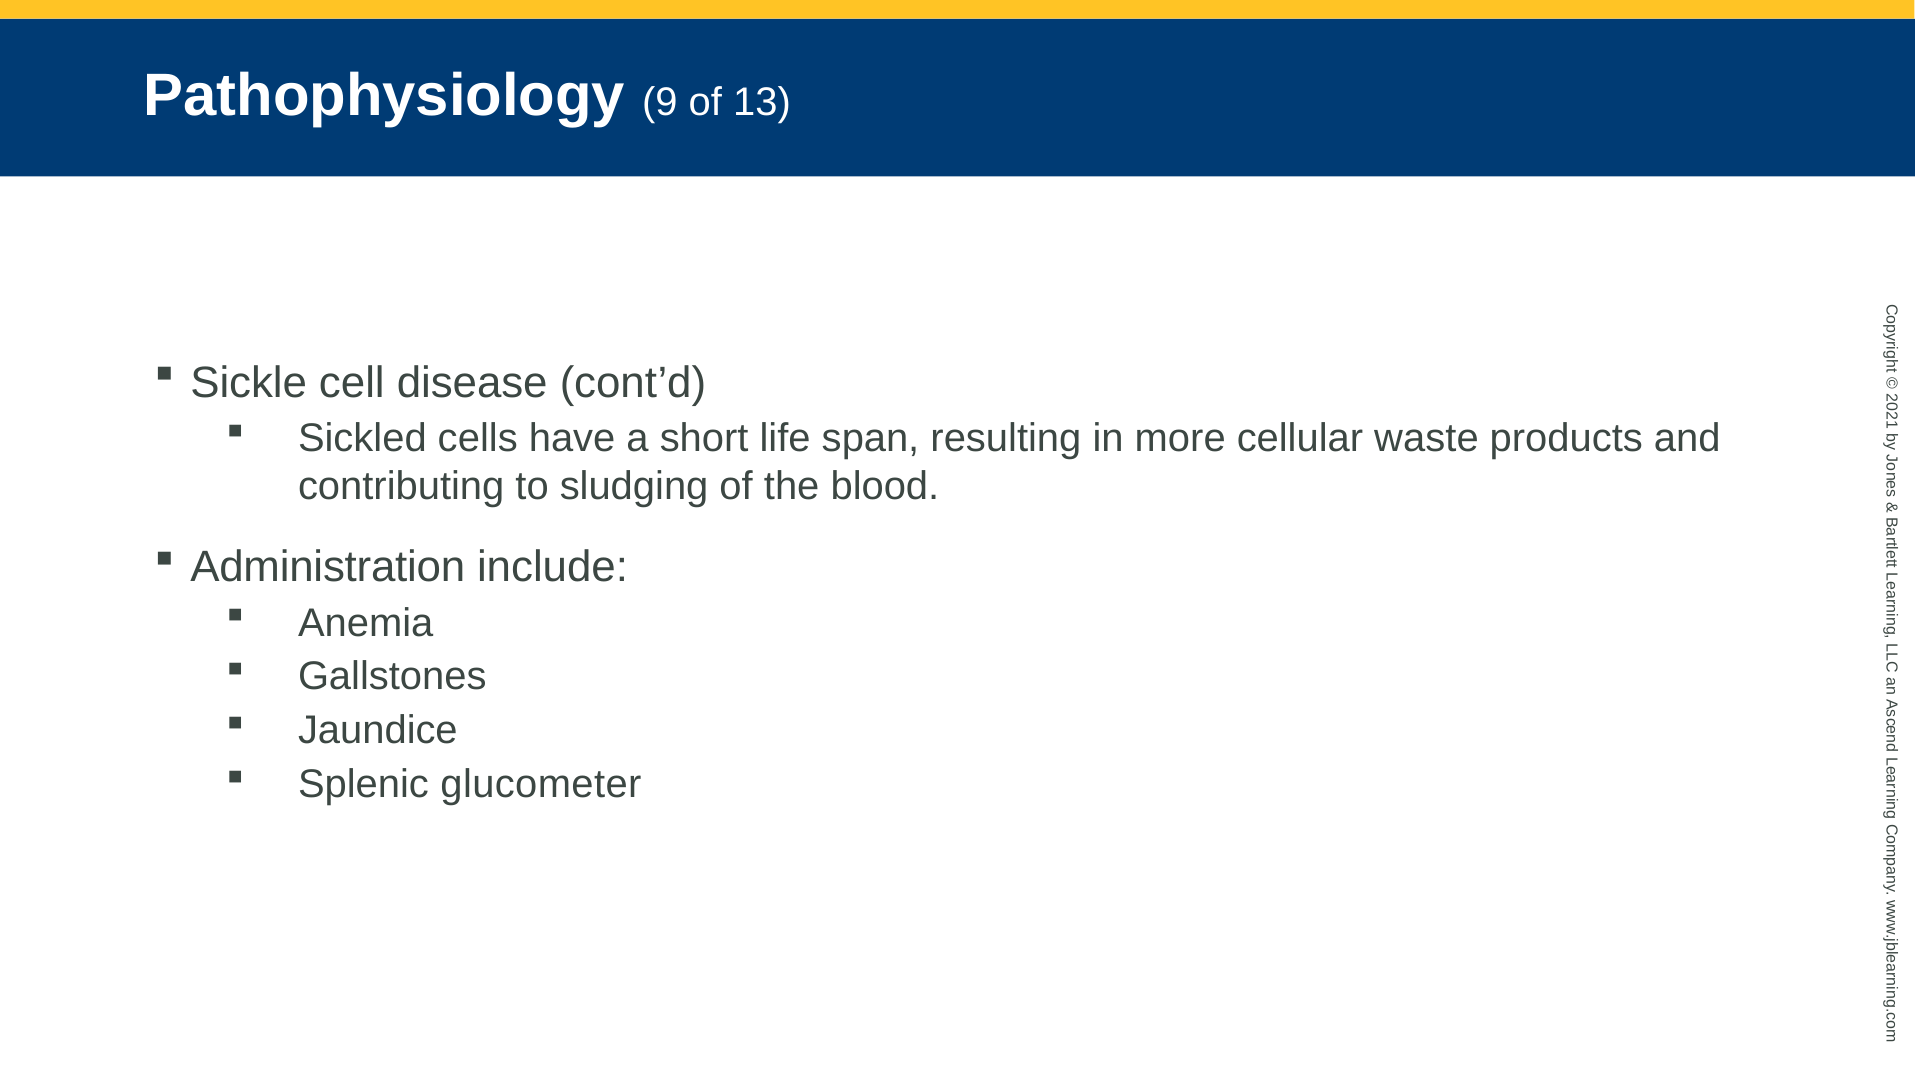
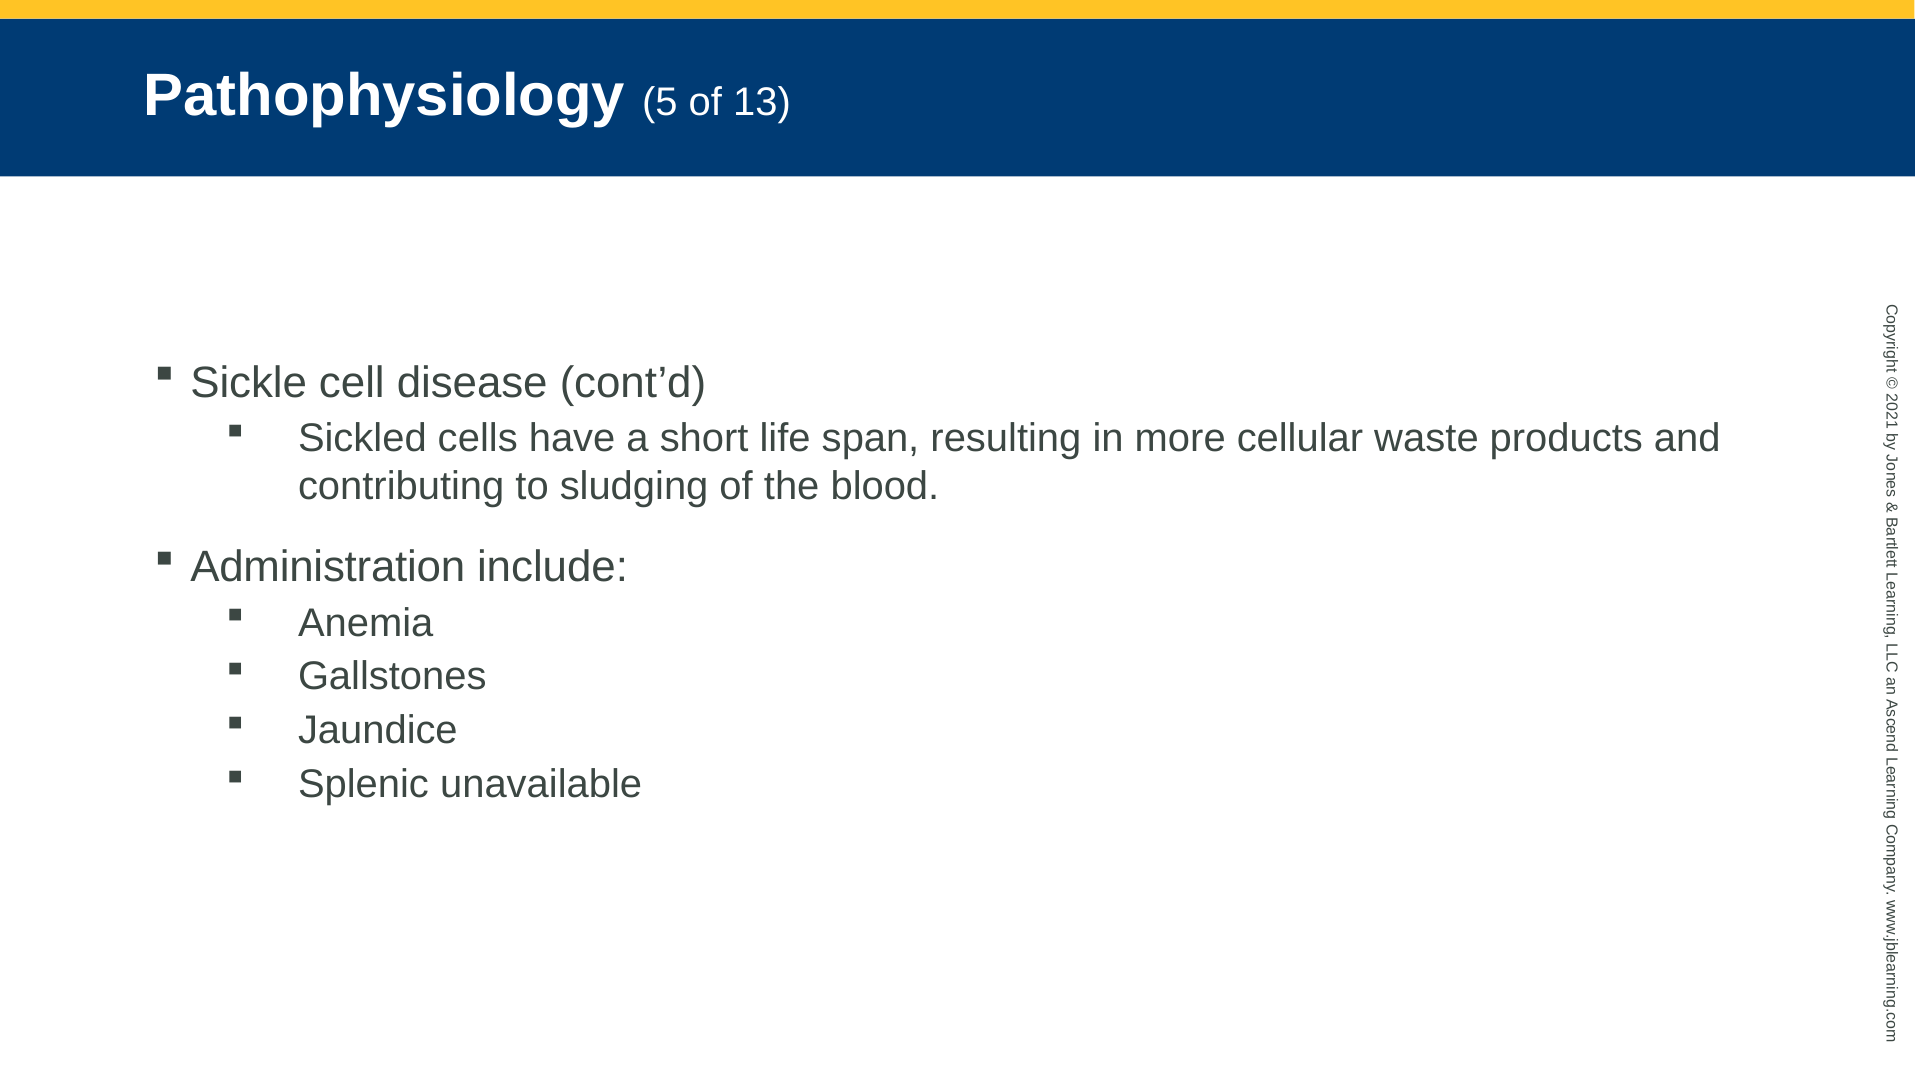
9: 9 -> 5
glucometer: glucometer -> unavailable
